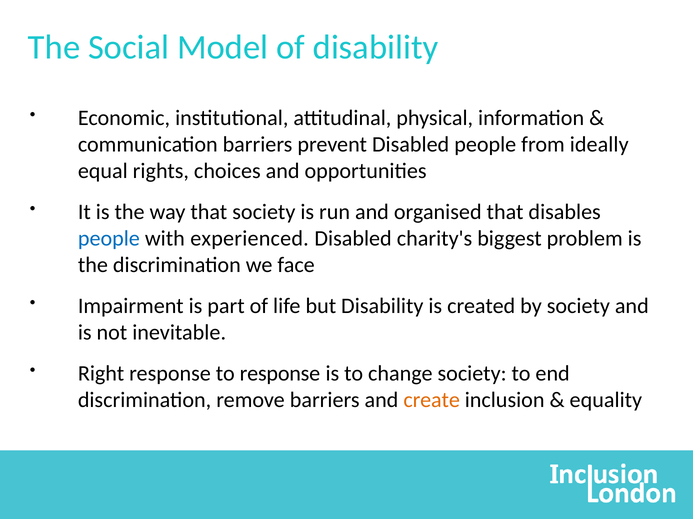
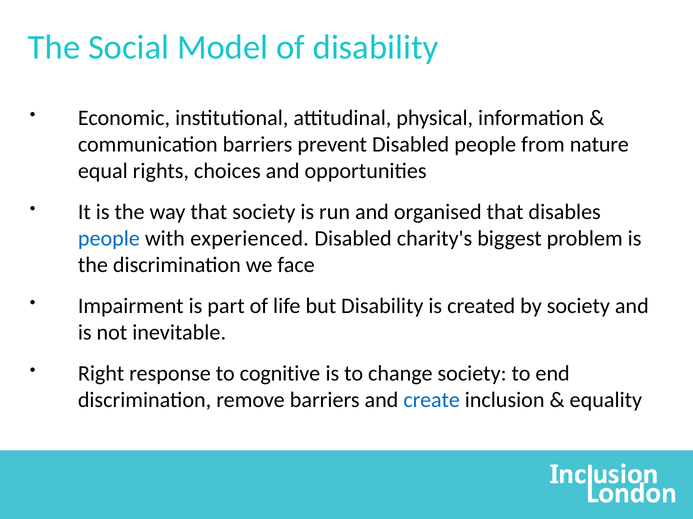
ideally: ideally -> nature
to response: response -> cognitive
create colour: orange -> blue
